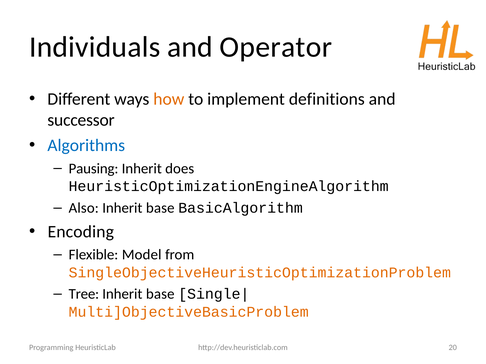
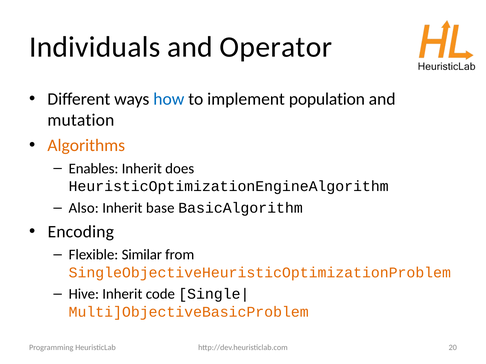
how colour: orange -> blue
definitions: definitions -> population
successor: successor -> mutation
Algorithms colour: blue -> orange
Pausing: Pausing -> Enables
Model: Model -> Similar
Tree: Tree -> Hive
base at (160, 294): base -> code
